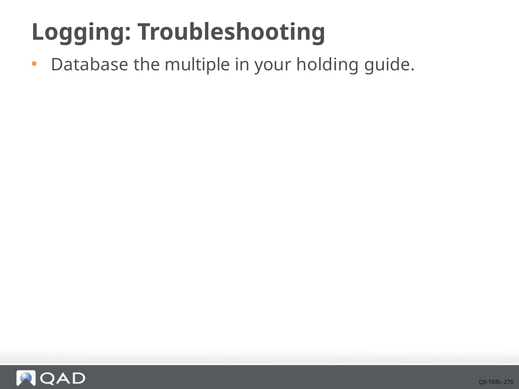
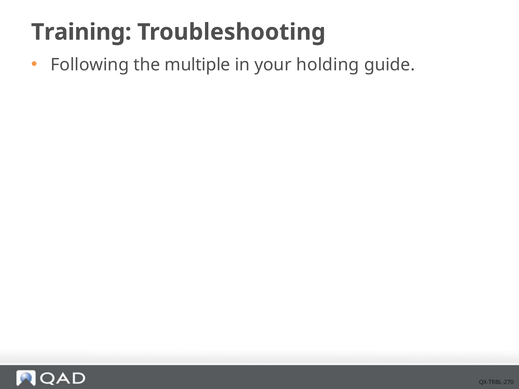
Logging: Logging -> Training
Database: Database -> Following
